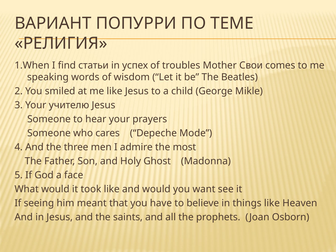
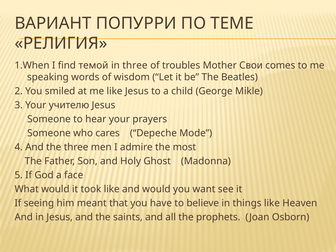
статьи: статьи -> темой
in успех: успех -> three
